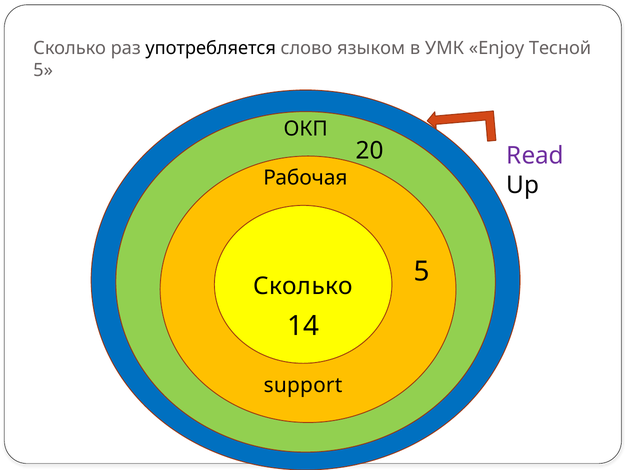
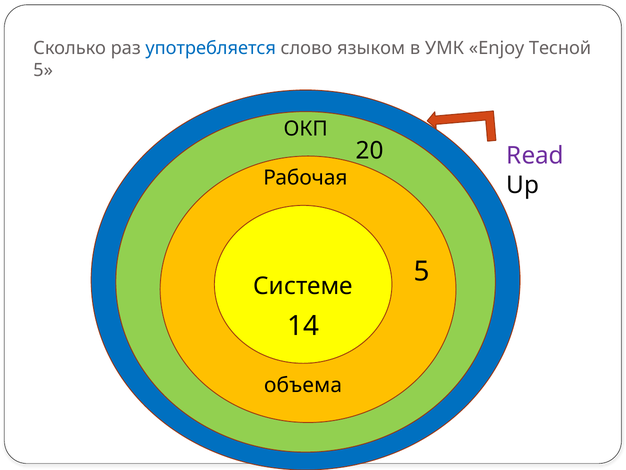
употребляется colour: black -> blue
Сколько at (303, 286): Сколько -> Системе
support: support -> объема
